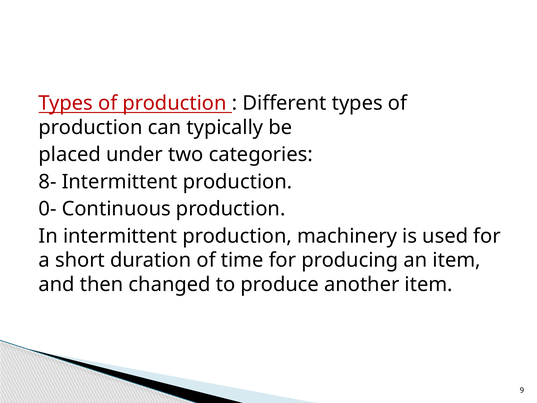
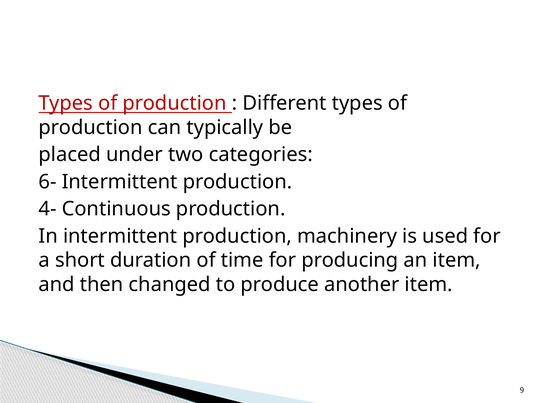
8-: 8- -> 6-
0-: 0- -> 4-
